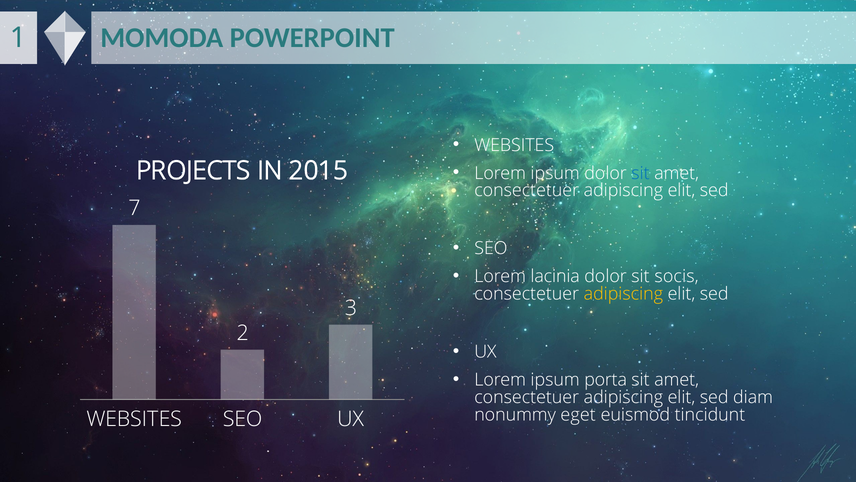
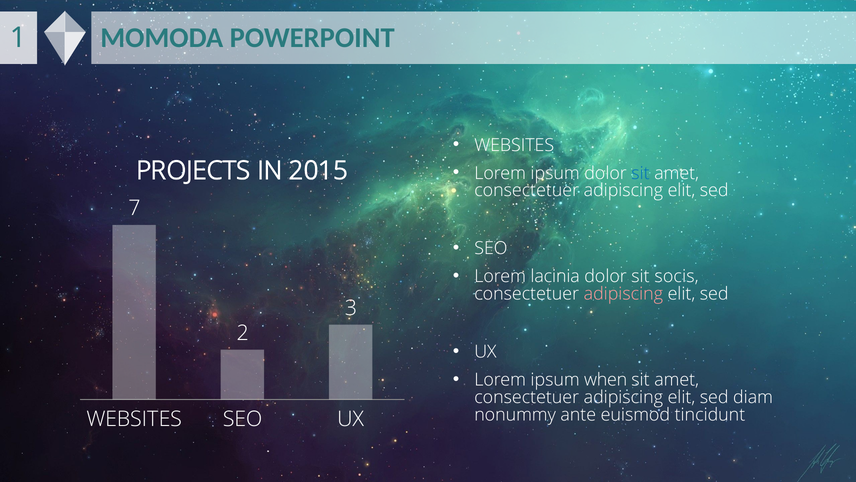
adipiscing at (623, 294) colour: yellow -> pink
porta: porta -> when
eget: eget -> ante
